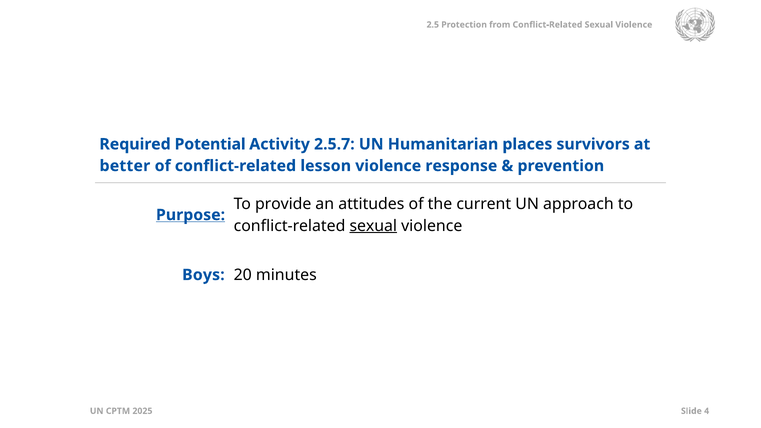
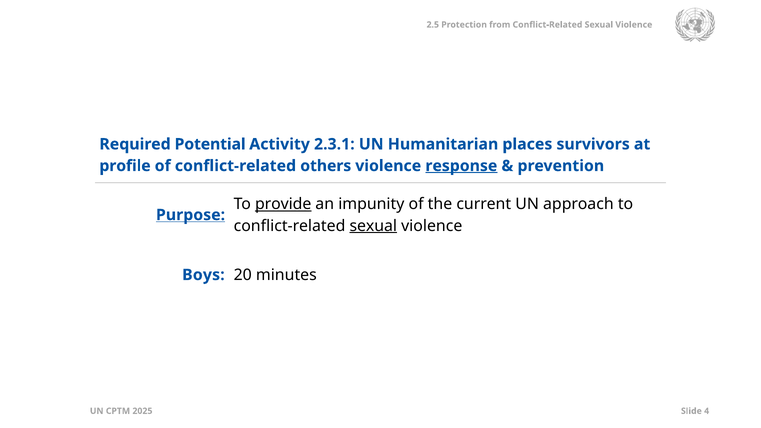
2.5.7: 2.5.7 -> 2.3.1
better: better -> profile
lesson: lesson -> others
response underline: none -> present
provide underline: none -> present
attitudes: attitudes -> impunity
